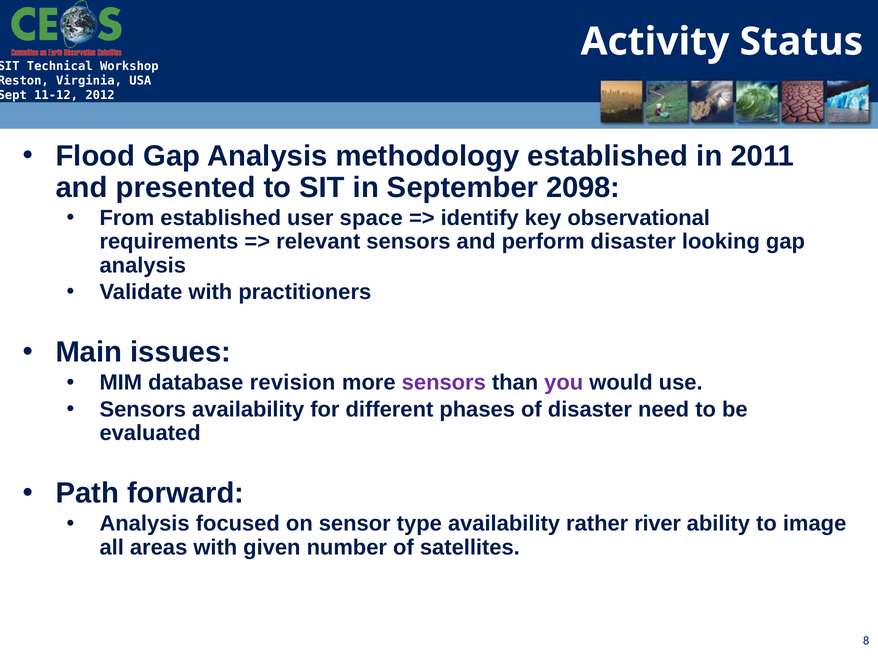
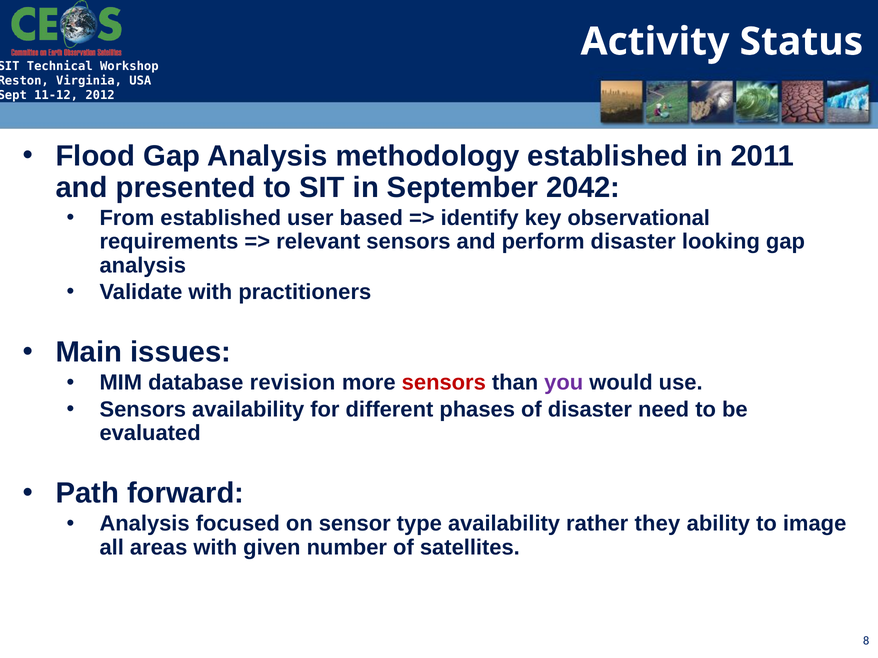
2098: 2098 -> 2042
space: space -> based
sensors at (444, 383) colour: purple -> red
river: river -> they
